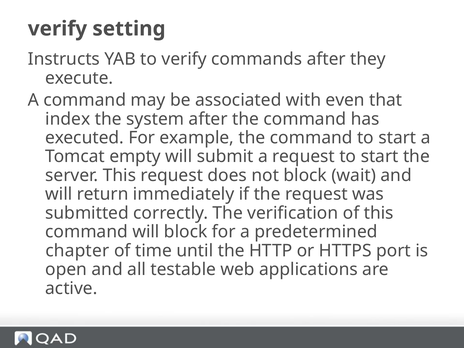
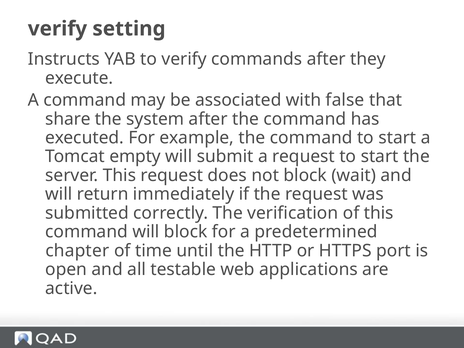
even: even -> false
index: index -> share
